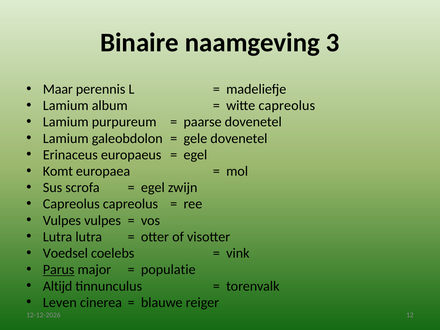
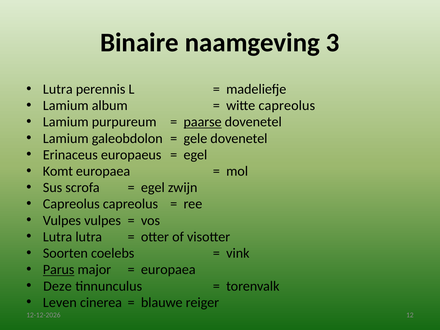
Maar at (58, 89): Maar -> Lutra
paarse underline: none -> present
Voedsel: Voedsel -> Soorten
populatie at (168, 270): populatie -> europaea
Altijd: Altijd -> Deze
